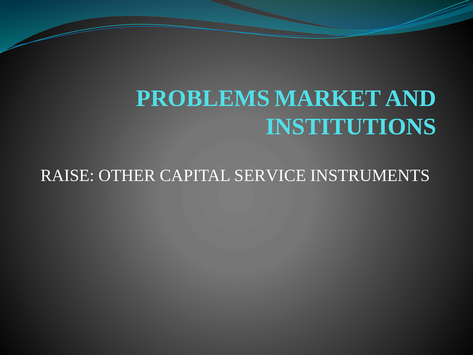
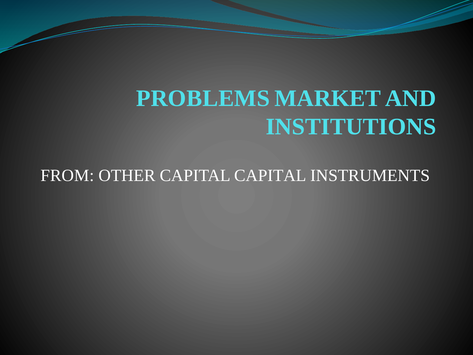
RAISE: RAISE -> FROM
CAPITAL SERVICE: SERVICE -> CAPITAL
